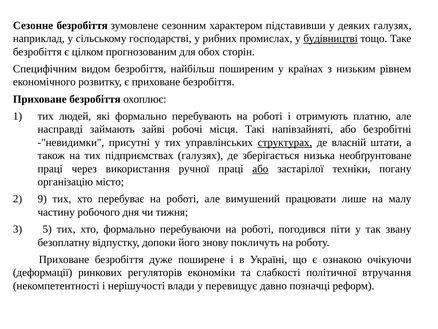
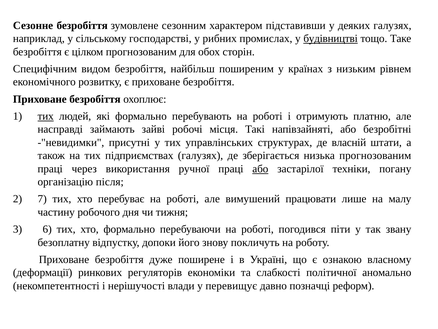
тих at (46, 116) underline: none -> present
структурах underline: present -> none
низька необґрунтоване: необґрунтоване -> прогнозованим
місто: місто -> після
9: 9 -> 7
5: 5 -> 6
очікуючи: очікуючи -> власному
втручання: втручання -> аномально
